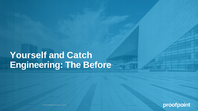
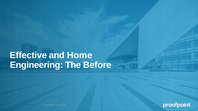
Yourself: Yourself -> Effective
Catch: Catch -> Home
